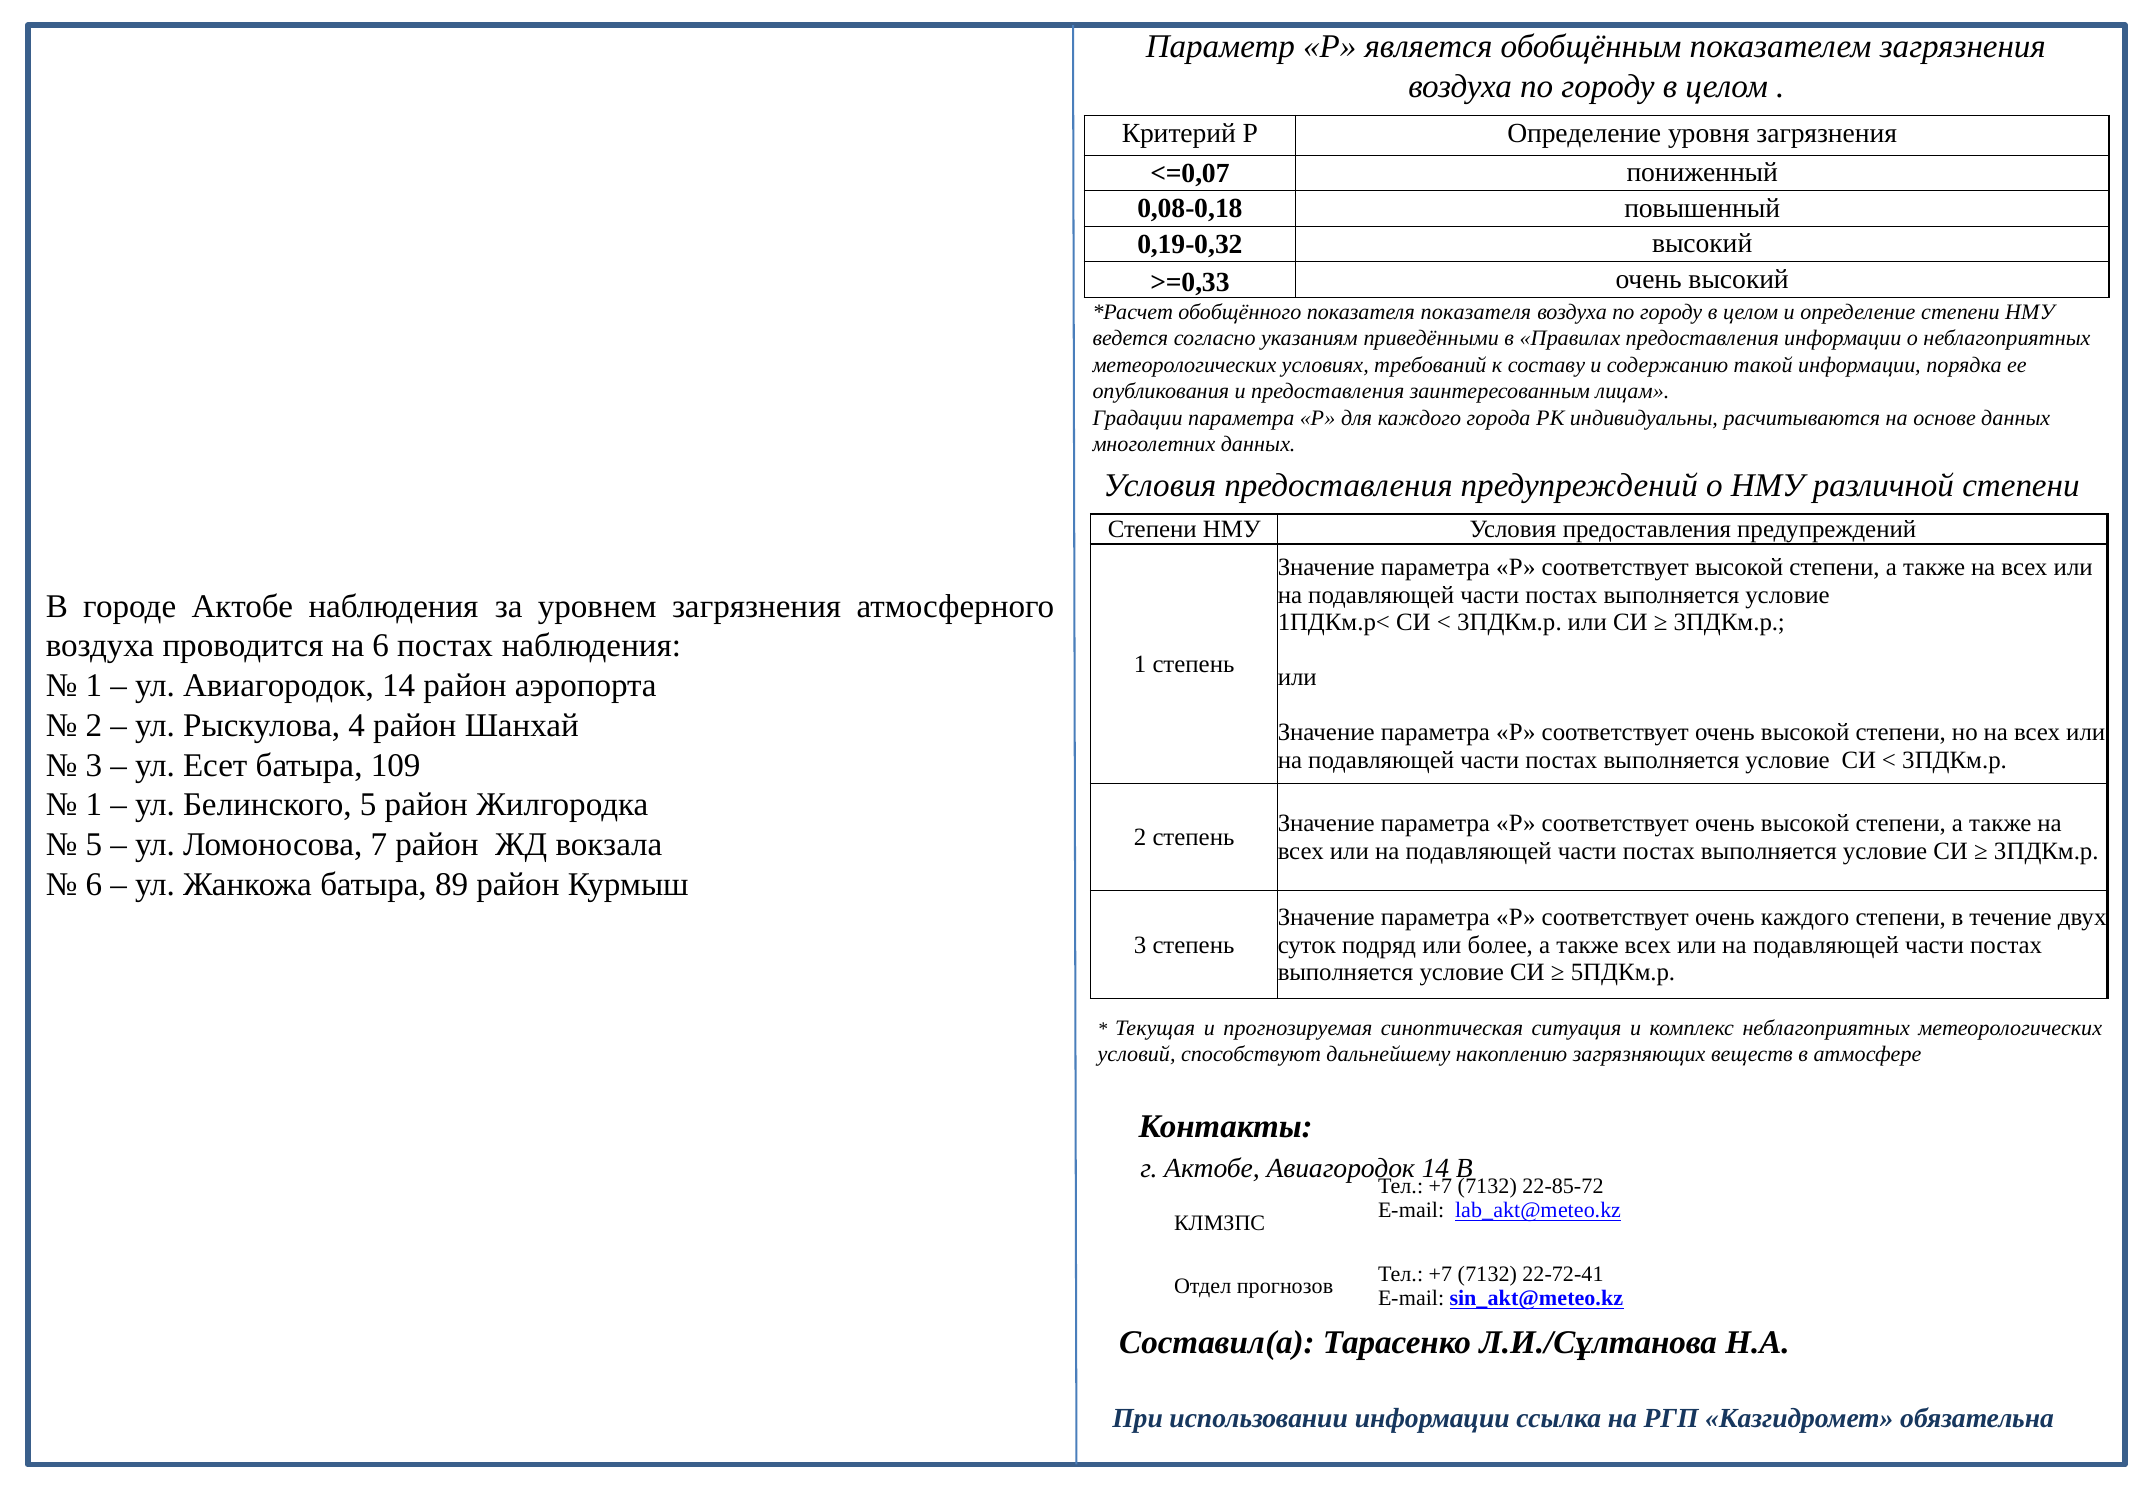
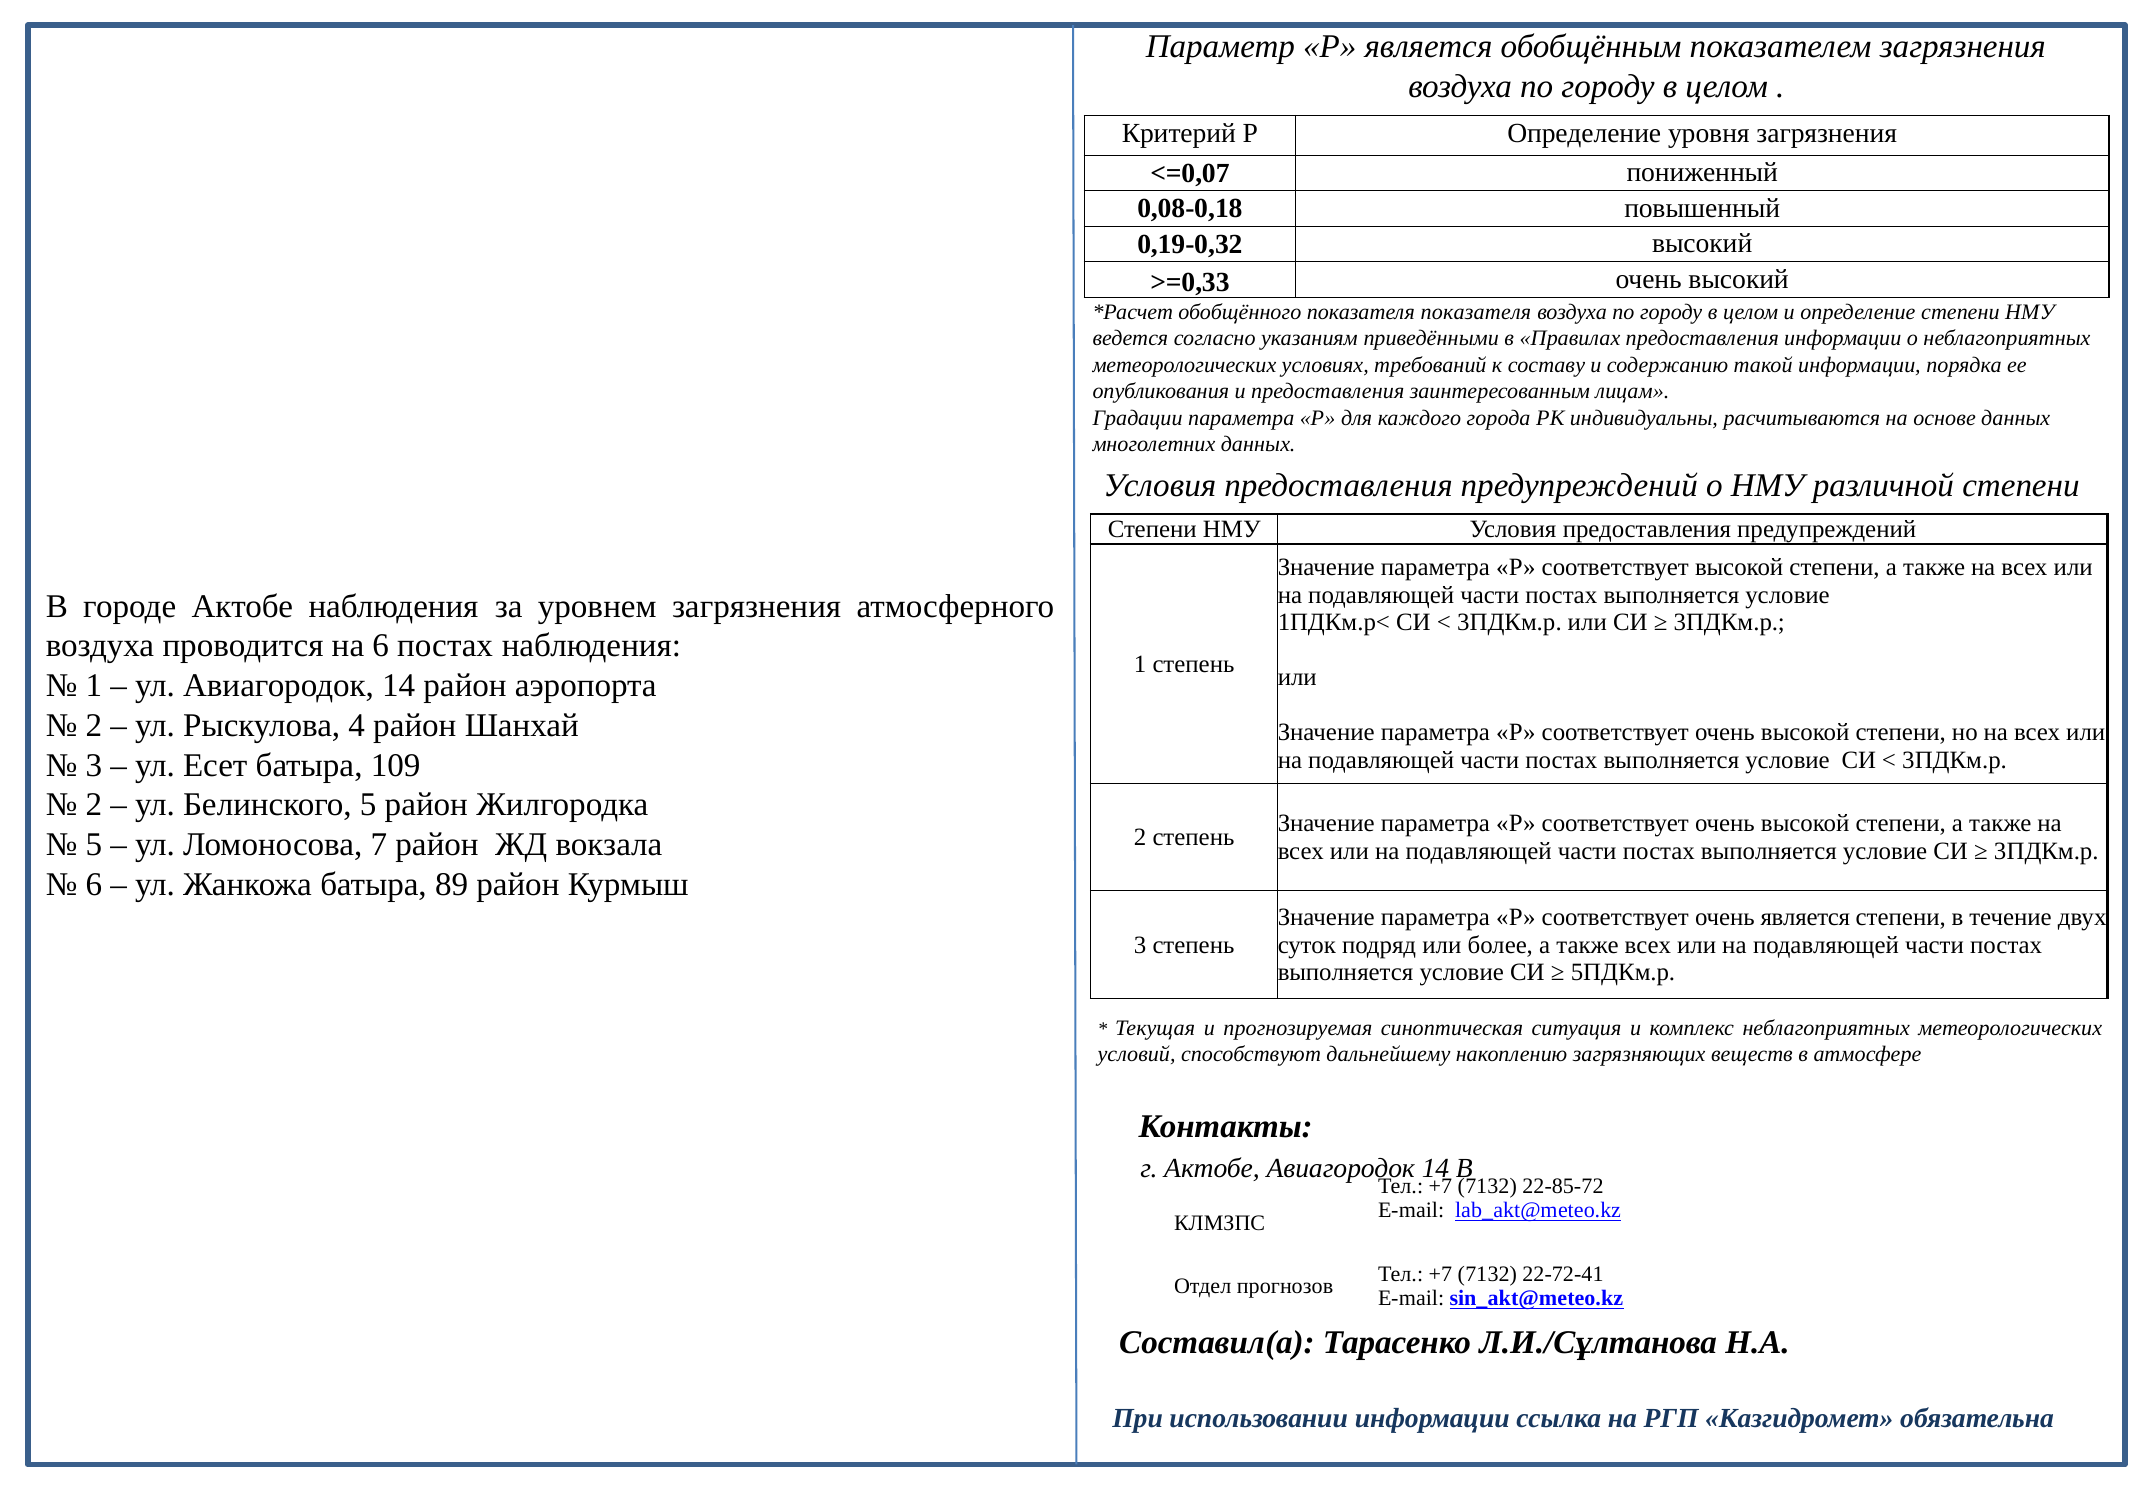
1 at (94, 805): 1 -> 2
очень каждого: каждого -> является
